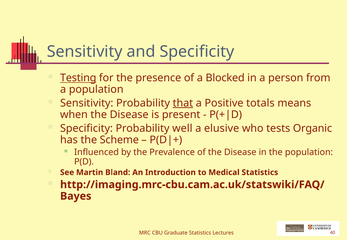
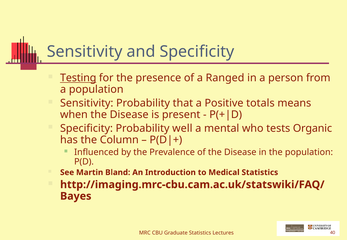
Blocked: Blocked -> Ranged
that underline: present -> none
elusive: elusive -> mental
Scheme: Scheme -> Column
